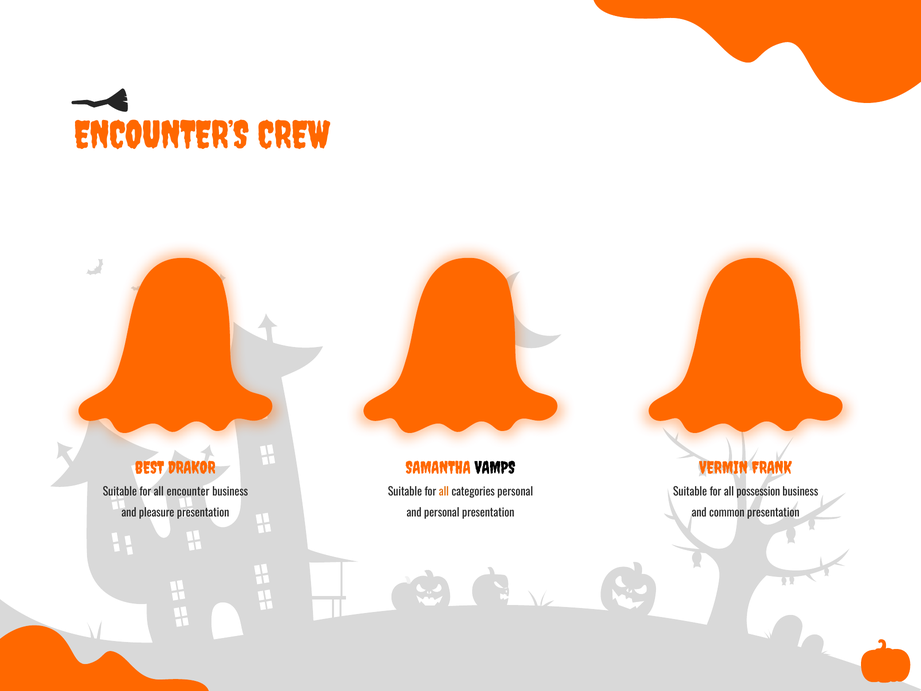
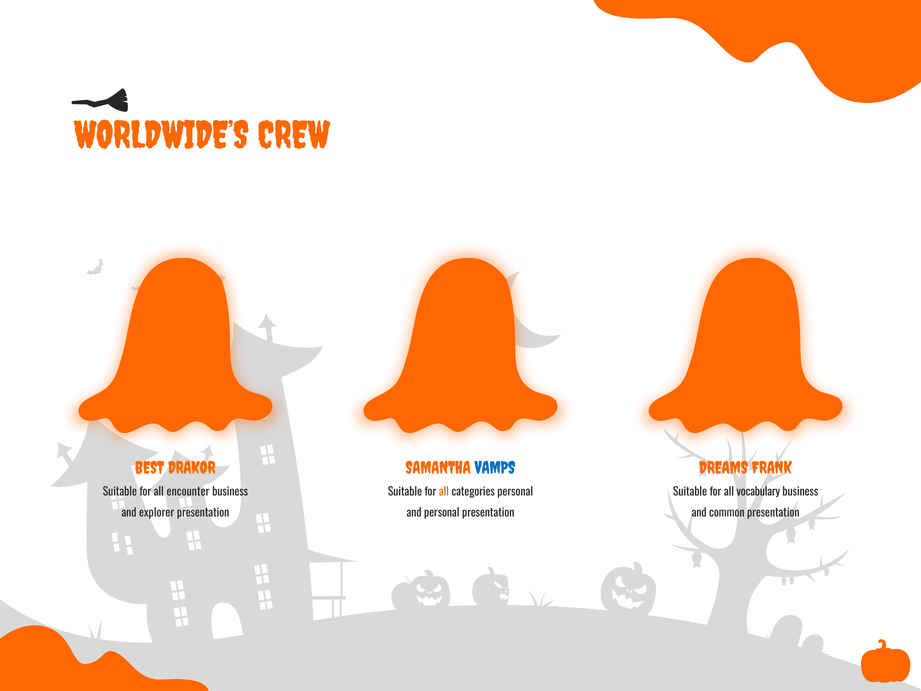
ENCOUNTER’S: ENCOUNTER’S -> WORLDWIDE’S
VAMPS colour: black -> blue
VERMIN: VERMIN -> DREAMS
possession: possession -> vocabulary
pleasure: pleasure -> explorer
